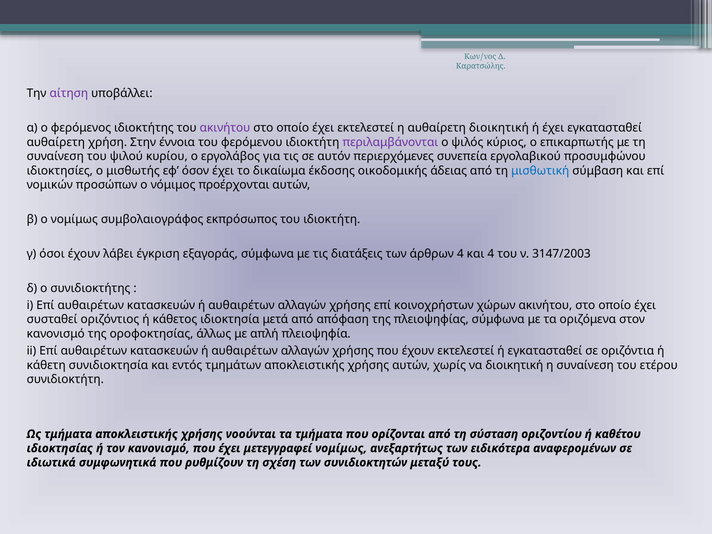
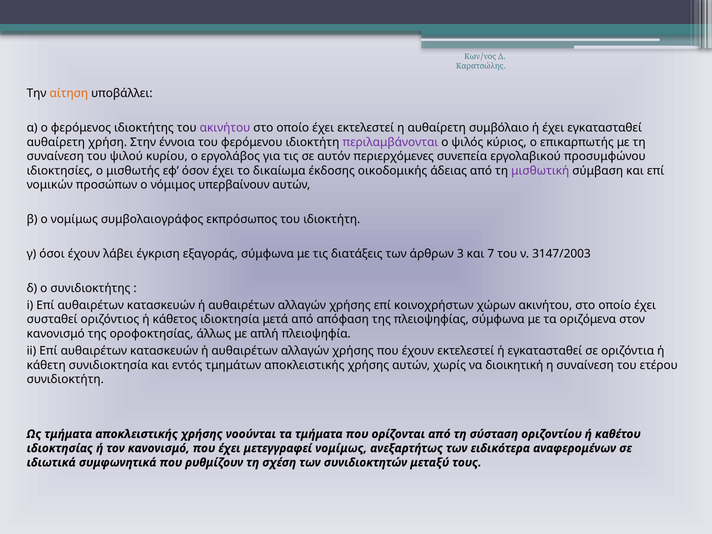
αίτηση colour: purple -> orange
αυθαίρετη διοικητική: διοικητική -> συμβόλαιο
μισθωτική colour: blue -> purple
προέρχονται: προέρχονται -> υπερβαίνουν
άρθρων 4: 4 -> 3
και 4: 4 -> 7
